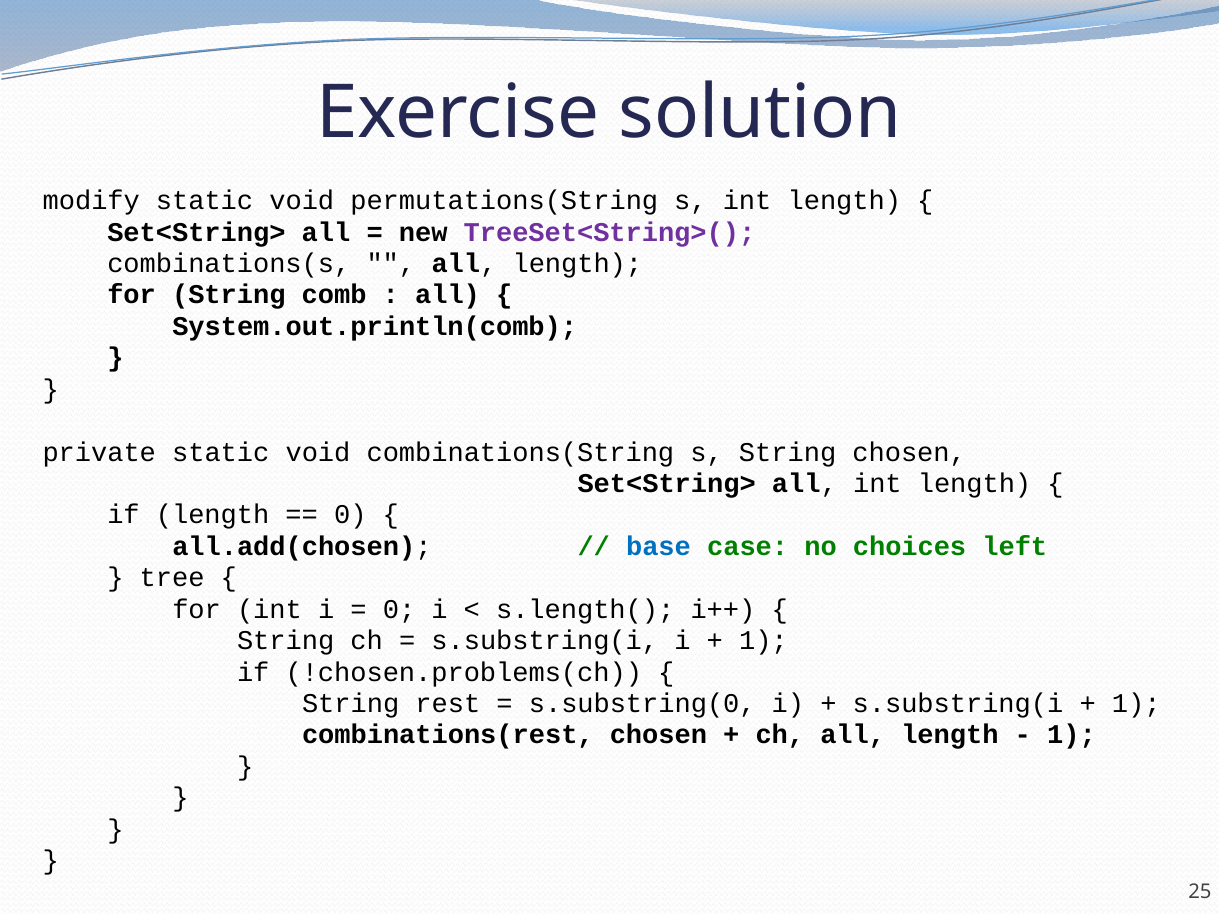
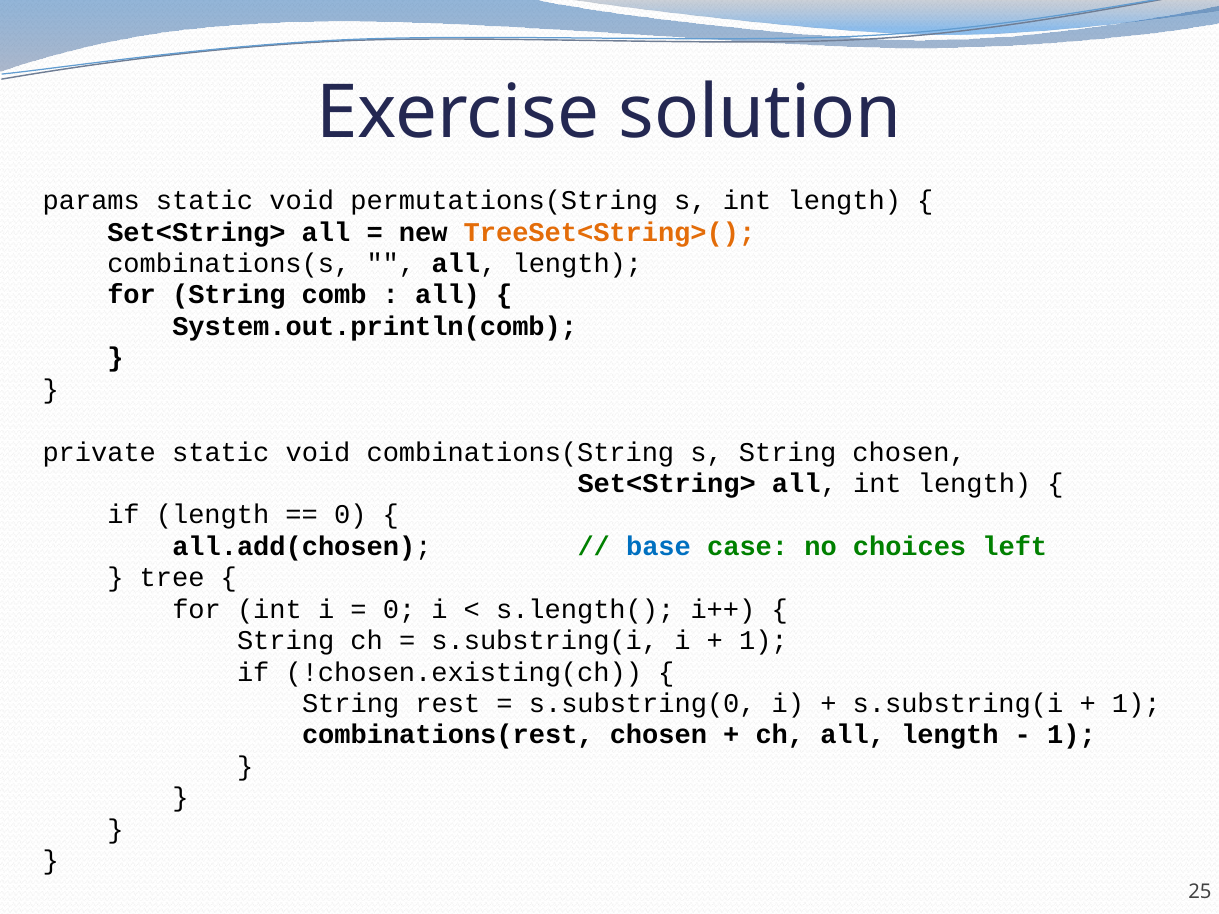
modify: modify -> params
TreeSet<String>( colour: purple -> orange
!chosen.problems(ch: !chosen.problems(ch -> !chosen.existing(ch
